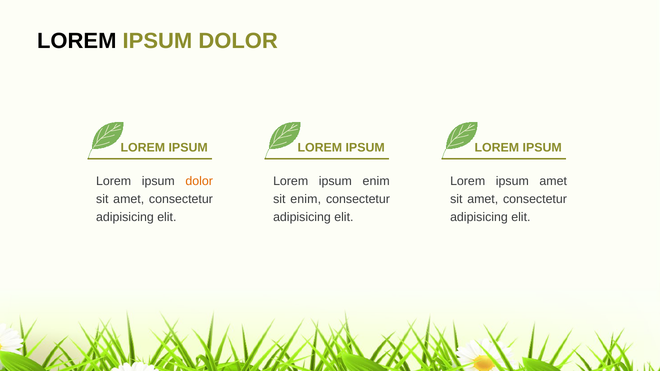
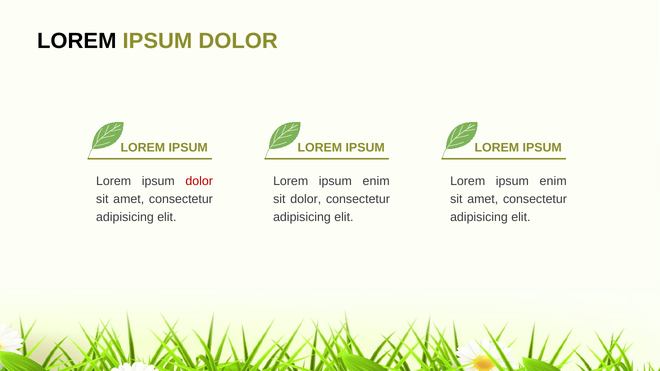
dolor at (199, 181) colour: orange -> red
amet at (553, 181): amet -> enim
sit enim: enim -> dolor
